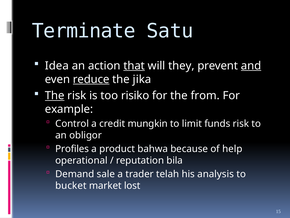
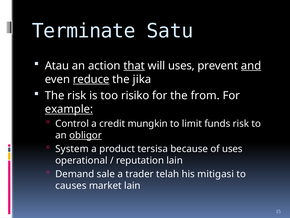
Idea: Idea -> Atau
will they: they -> uses
The at (55, 95) underline: present -> none
example underline: none -> present
obligor underline: none -> present
Profiles: Profiles -> System
bahwa: bahwa -> tersisa
of help: help -> uses
reputation bila: bila -> lain
analysis: analysis -> mitigasi
bucket: bucket -> causes
market lost: lost -> lain
